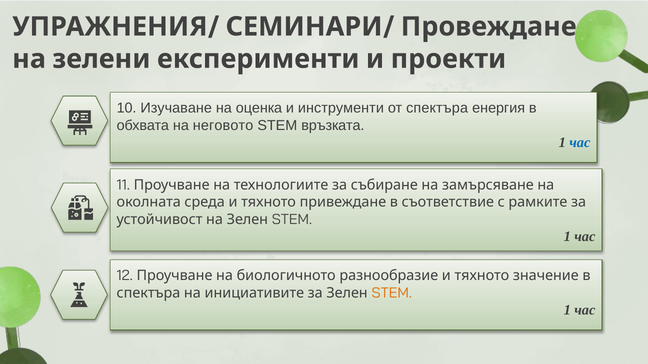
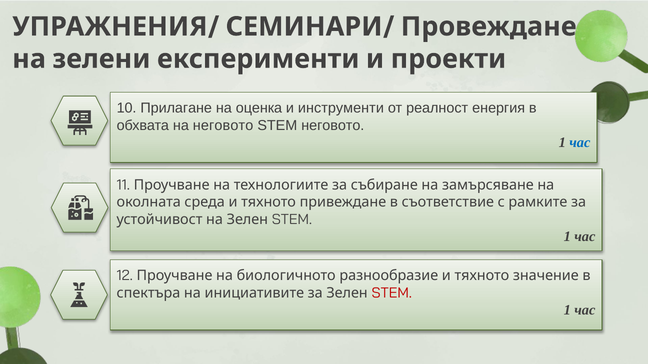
Изучаване: Изучаване -> Прилагане
от спектъра: спектъра -> реалност
STEM връзката: връзката -> неговото
STEM at (392, 293) colour: orange -> red
